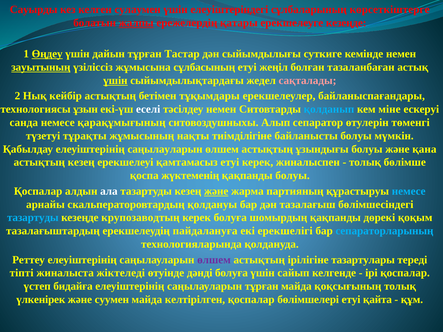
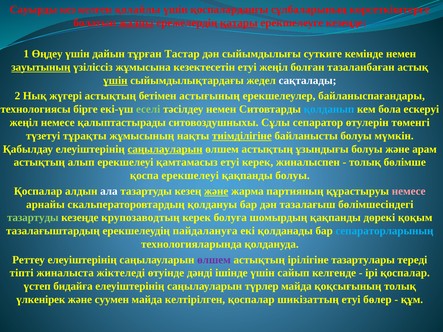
сулаумен: сулаумен -> қолайлы
елеуiштерiндегi: елеуiштерiндегi -> қоспаларданғы
қатары underline: none -> present
Өңдеу underline: present -> none
сұлбасының: сұлбасының -> кезектесетiн
сақталады colour: pink -> white
кейбiр: кейбiр -> жүгерi
тұқымдары: тұқымдары -> астығының
ұзын: ұзын -> бiрге
еселi colour: white -> light green
мiне: мiне -> бола
санда at (24, 123): санда -> жеңiл
қарақұмығының: қарақұмығының -> қалыптастырады
Алып: Алып -> Сұлы
тиiмдiлiгiне underline: none -> present
саңылауларын at (165, 149) underline: none -> present
қана: қана -> арам
астықтың кезең: кезең -> алып
қоспа жүктеменiң: жүктеменiң -> ерекшелеуi
немесе at (409, 191) colour: light blue -> pink
тазартуды at (33, 218) colour: light blue -> light green
ерекшелiгi: ерекшелiгi -> қолданады
дәндi болуға: болуға -> iшiнде
саңылауларын тұрған: тұрған -> түрлер
бөлiмшелерi: бөлiмшелерi -> шикiзаттың
қайта: қайта -> бөлер
